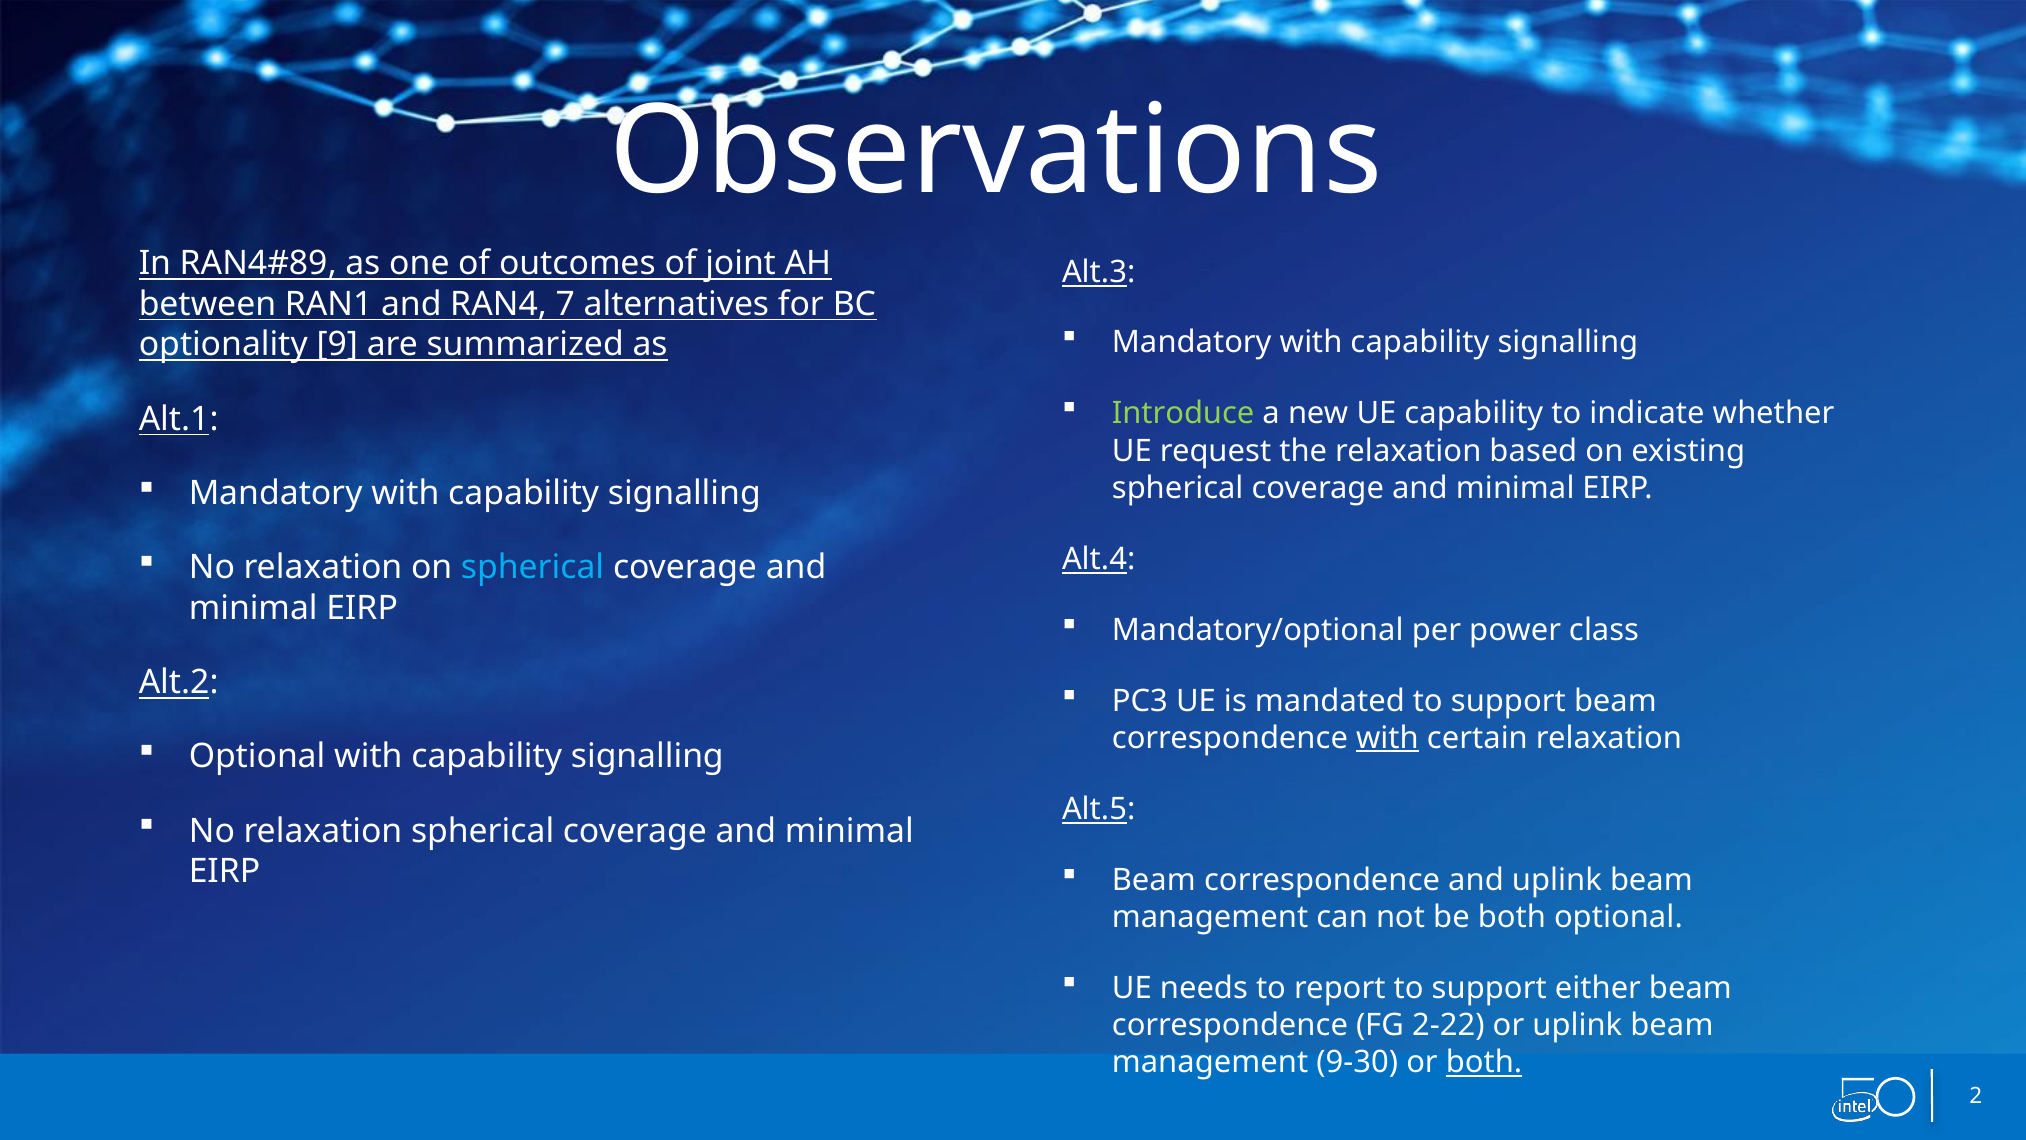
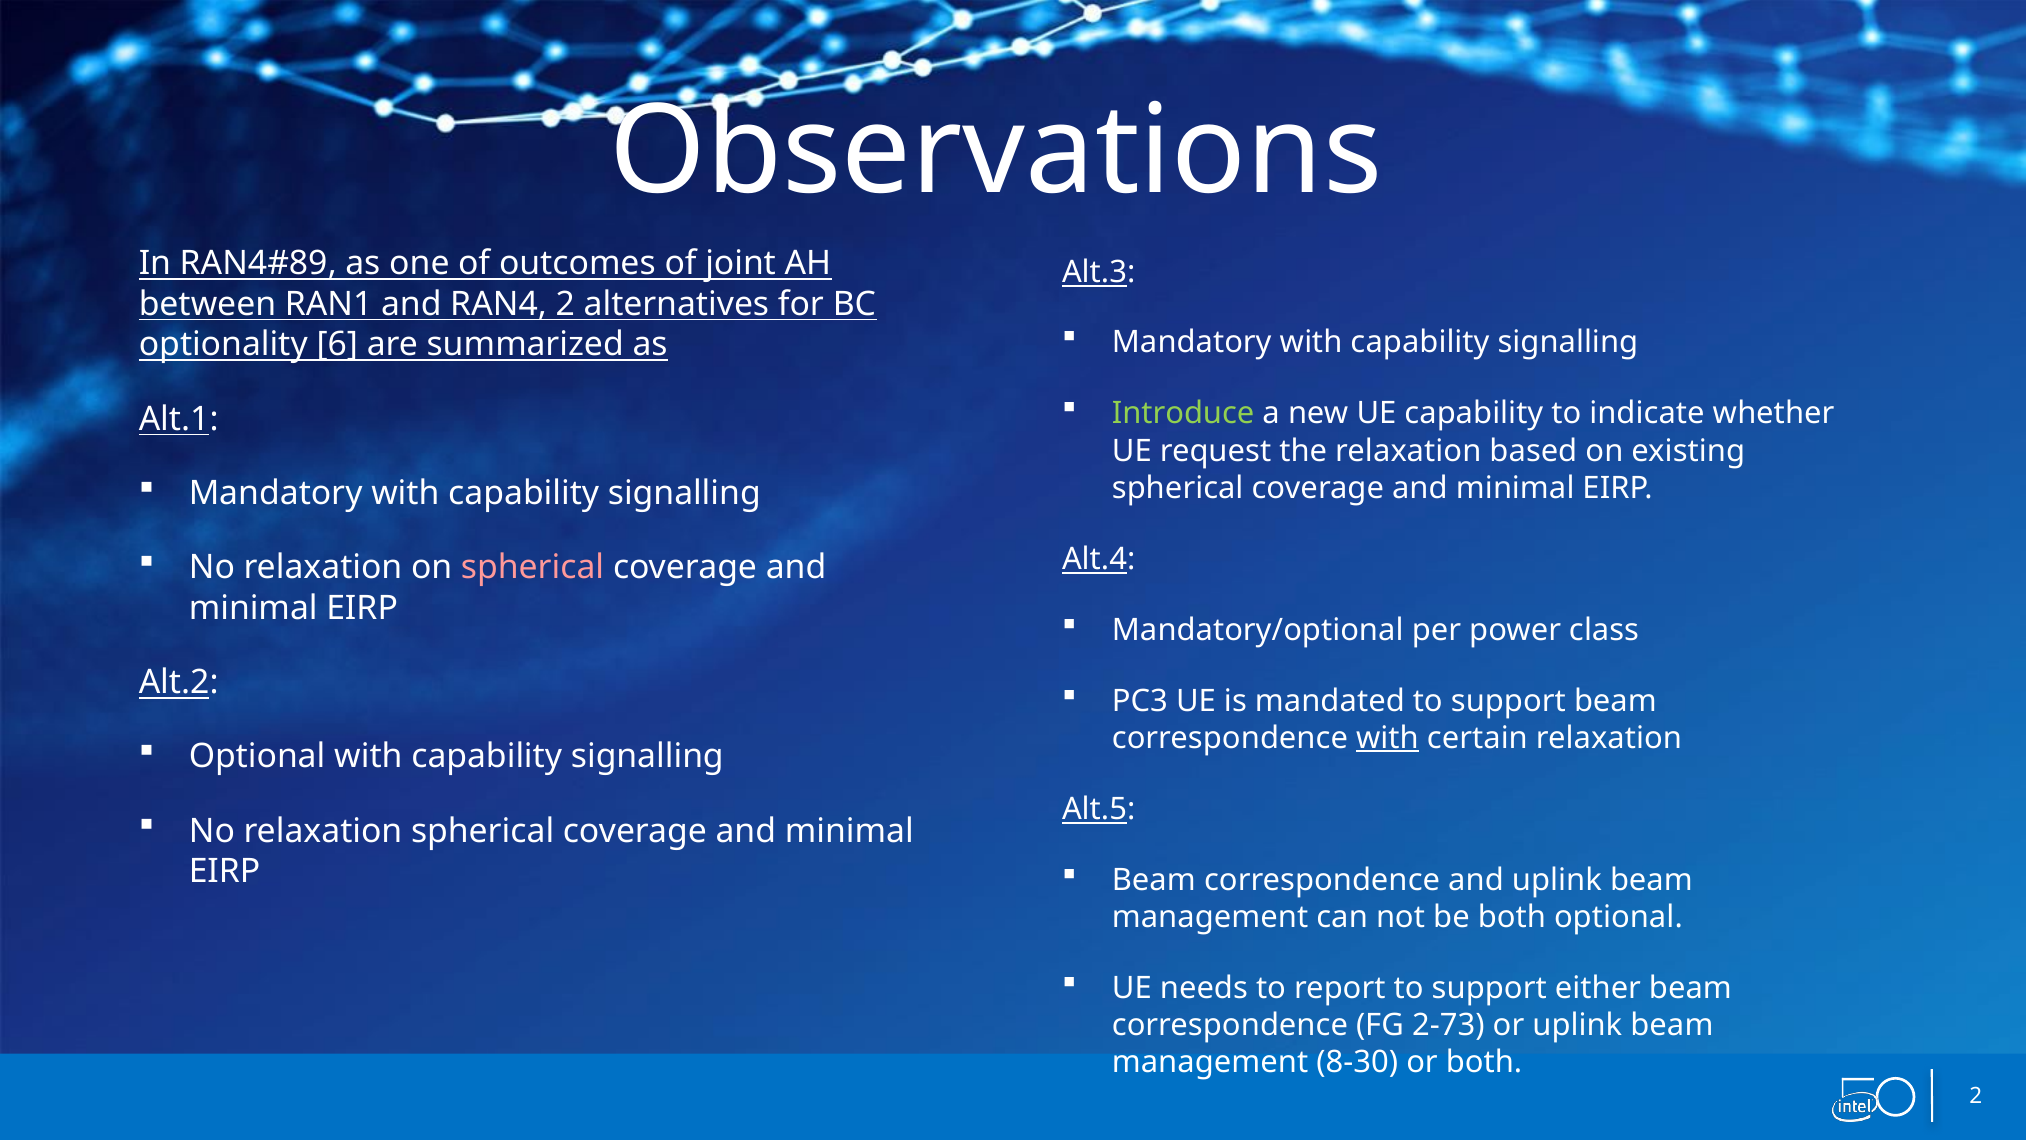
RAN4 7: 7 -> 2
9: 9 -> 6
spherical at (533, 567) colour: light blue -> pink
2-22: 2-22 -> 2-73
9-30: 9-30 -> 8-30
both at (1484, 1062) underline: present -> none
